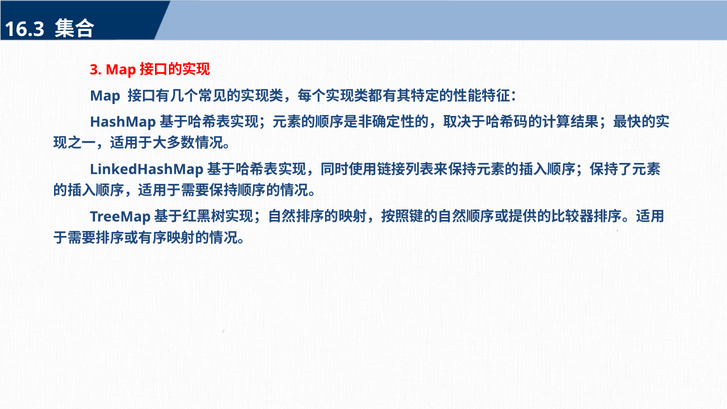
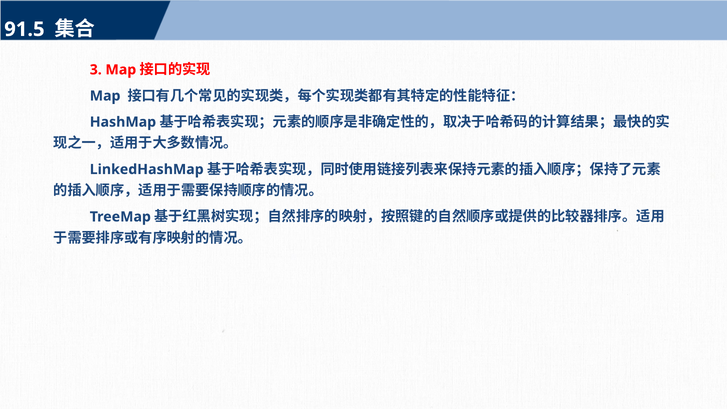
16.3: 16.3 -> 91.5
